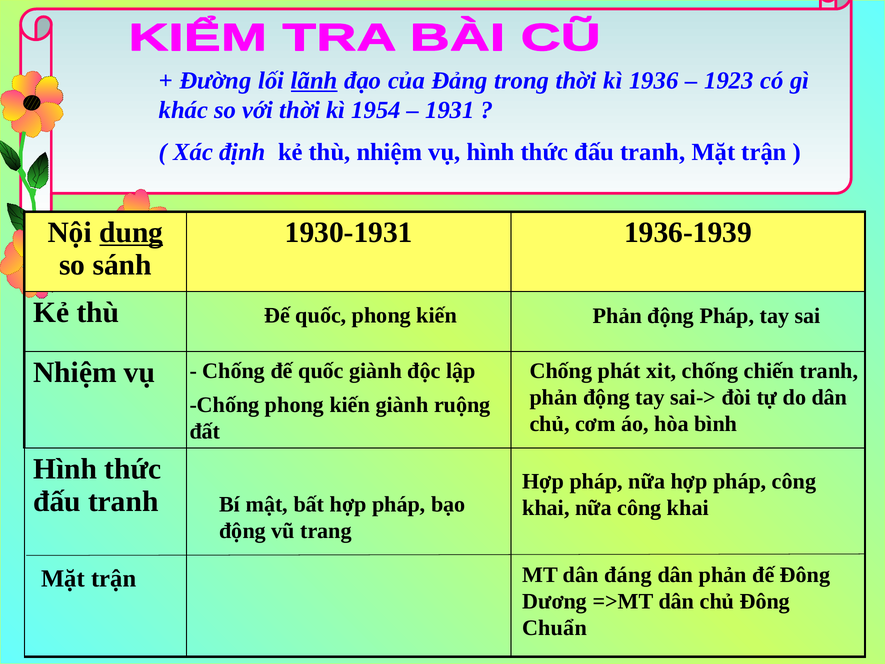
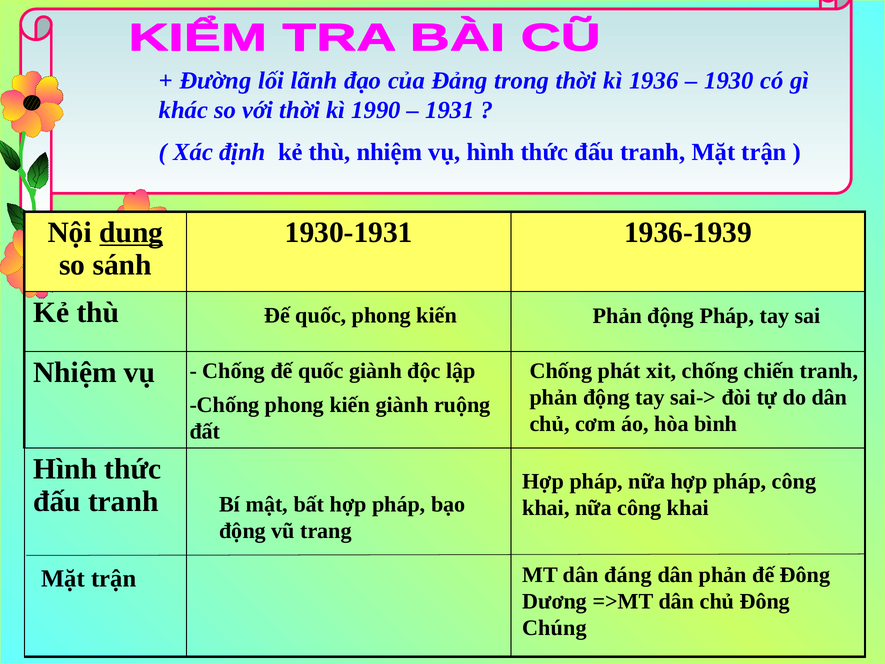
lãnh underline: present -> none
1923: 1923 -> 1930
1954: 1954 -> 1990
Chuẩn: Chuẩn -> Chúng
